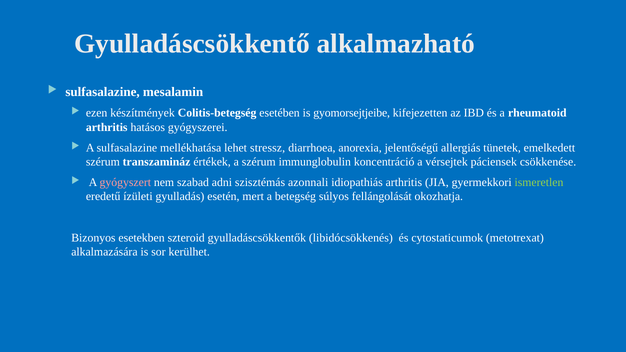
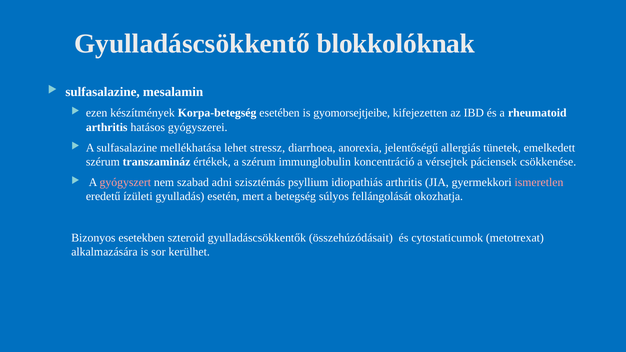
alkalmazható: alkalmazható -> blokkolóknak
Colitis-betegség: Colitis-betegség -> Korpa-betegség
azonnali: azonnali -> psyllium
ismeretlen colour: light green -> pink
libidócsökkenés: libidócsökkenés -> összehúzódásait
